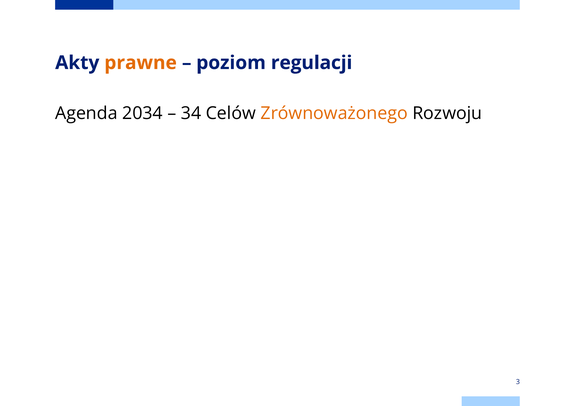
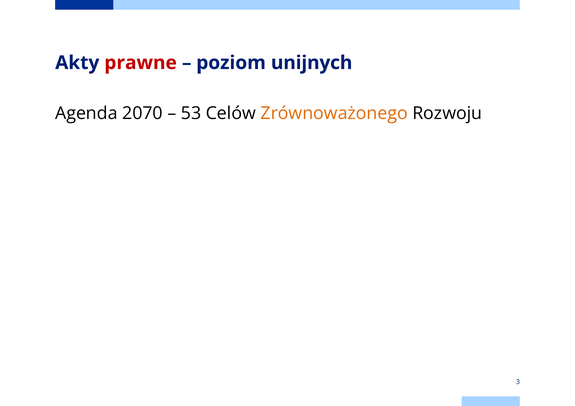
prawne colour: orange -> red
regulacji: regulacji -> unijnych
2034: 2034 -> 2070
34: 34 -> 53
